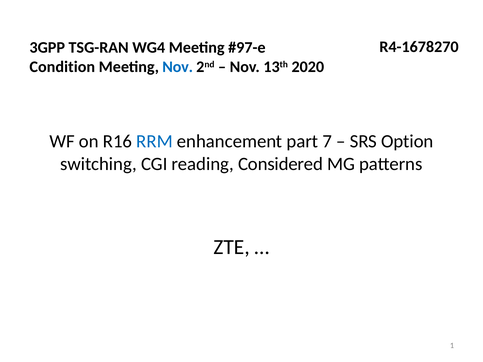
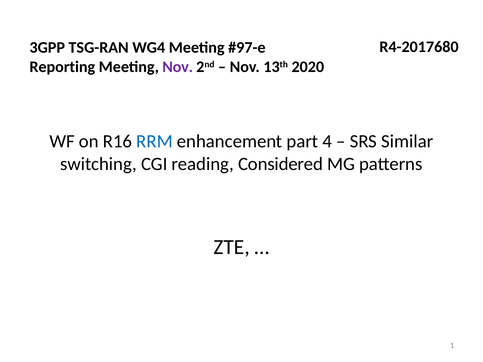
R4-1678270: R4-1678270 -> R4-2017680
Condition: Condition -> Reporting
Nov at (178, 67) colour: blue -> purple
7: 7 -> 4
Option: Option -> Similar
